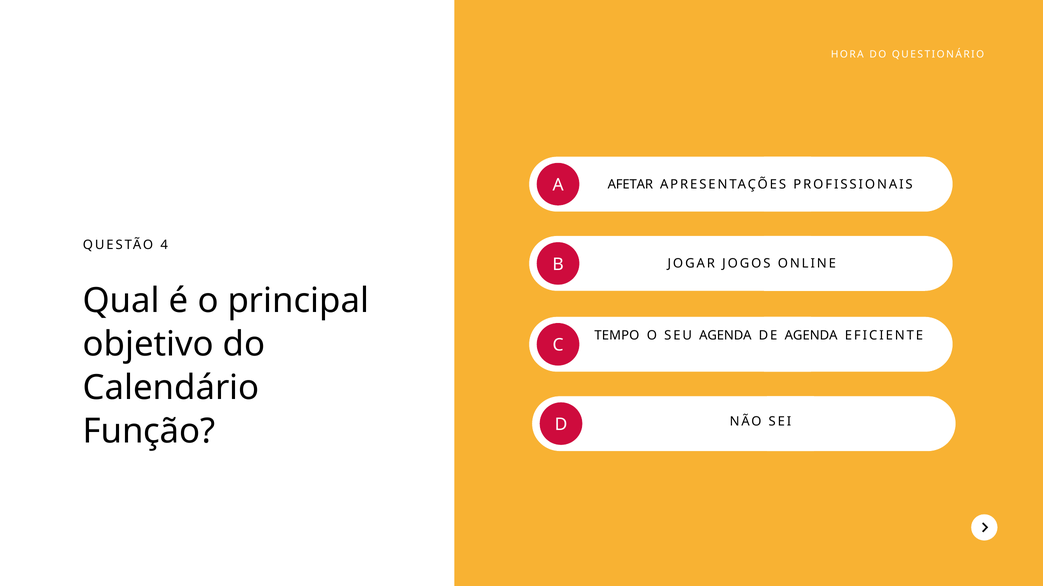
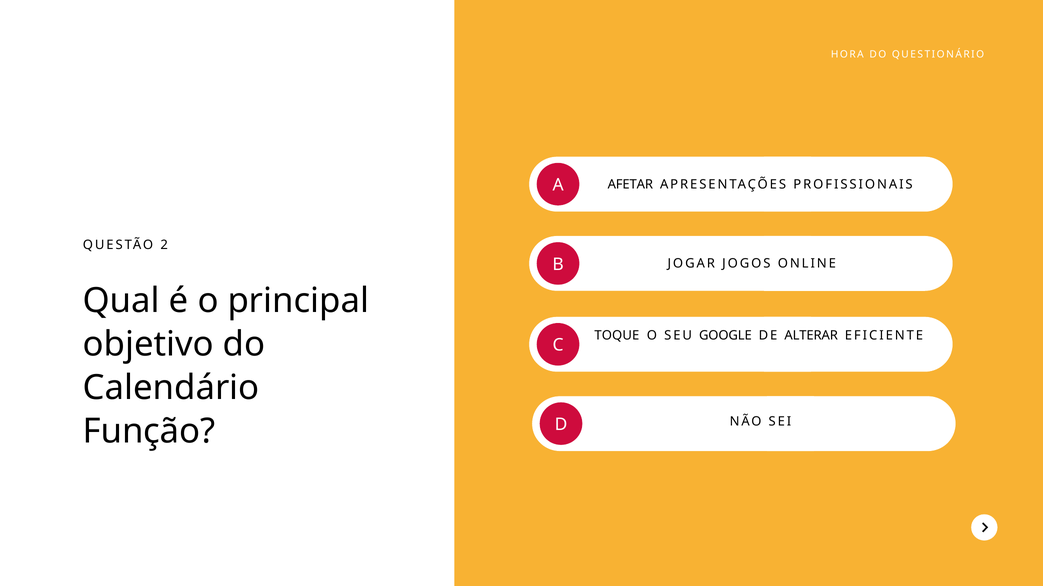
4: 4 -> 2
TEMPO: TEMPO -> TOQUE
SEU AGENDA: AGENDA -> GOOGLE
DE AGENDA: AGENDA -> ALTERAR
